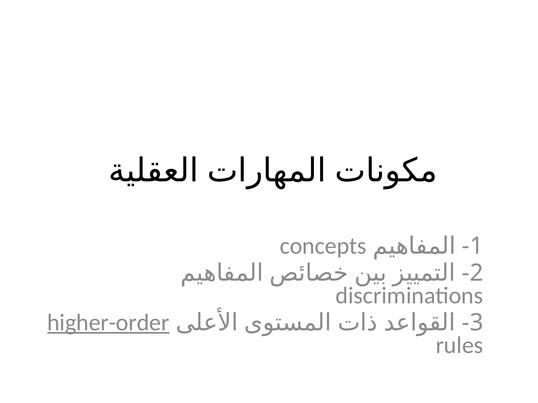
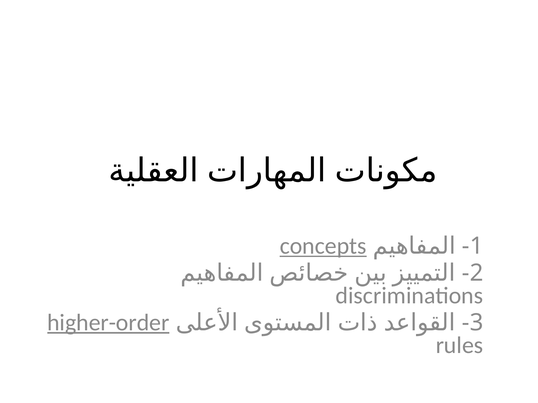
concepts underline: none -> present
